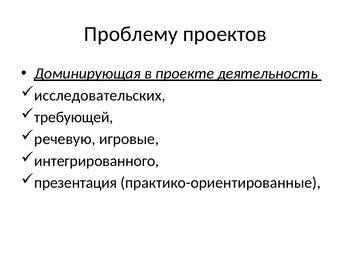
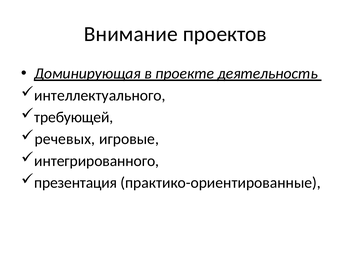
Проблему: Проблему -> Внимание
исследовательских: исследовательских -> интеллектуального
речевую: речевую -> речевых
